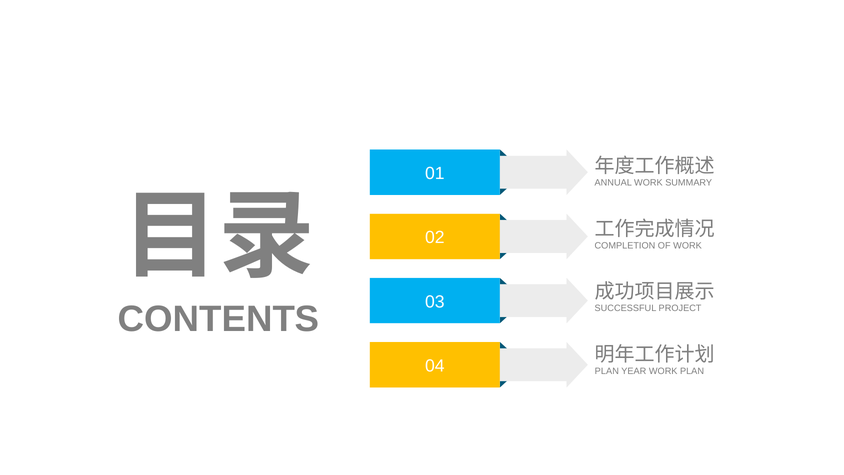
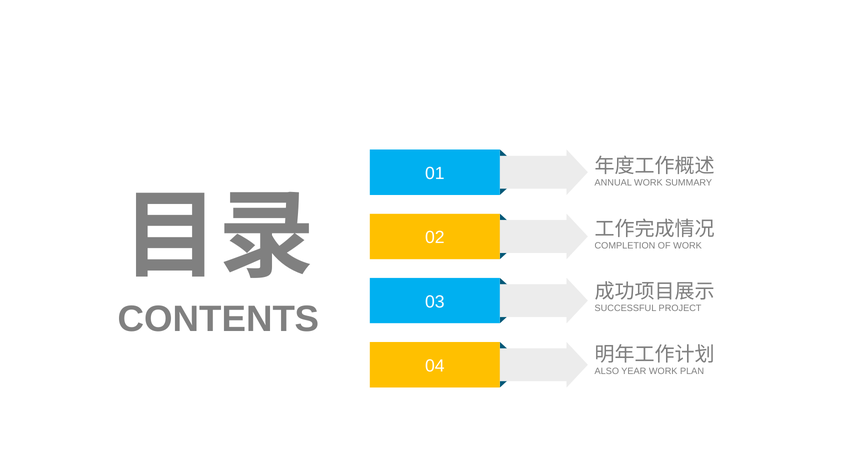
PLAN at (607, 371): PLAN -> ALSO
